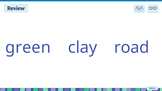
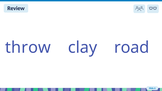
green: green -> throw
